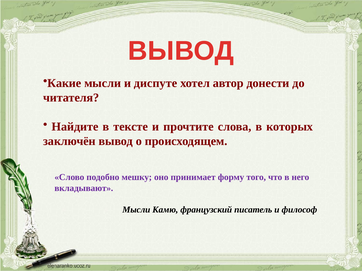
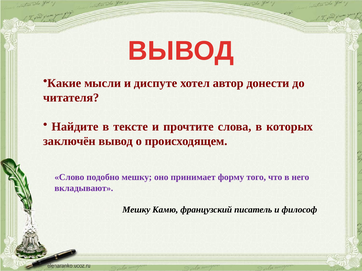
Мысли at (136, 210): Мысли -> Мешку
